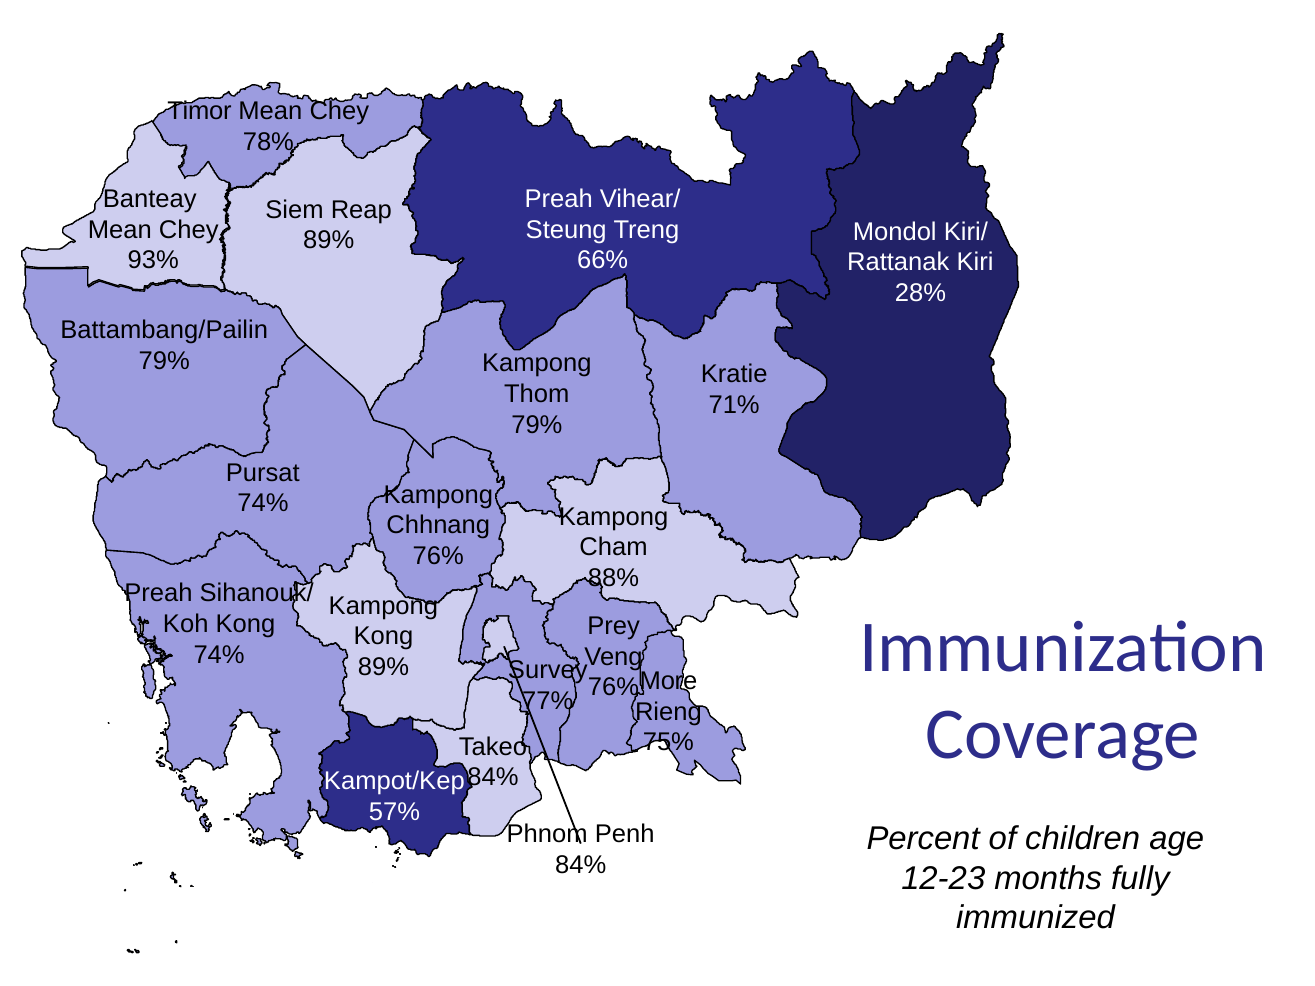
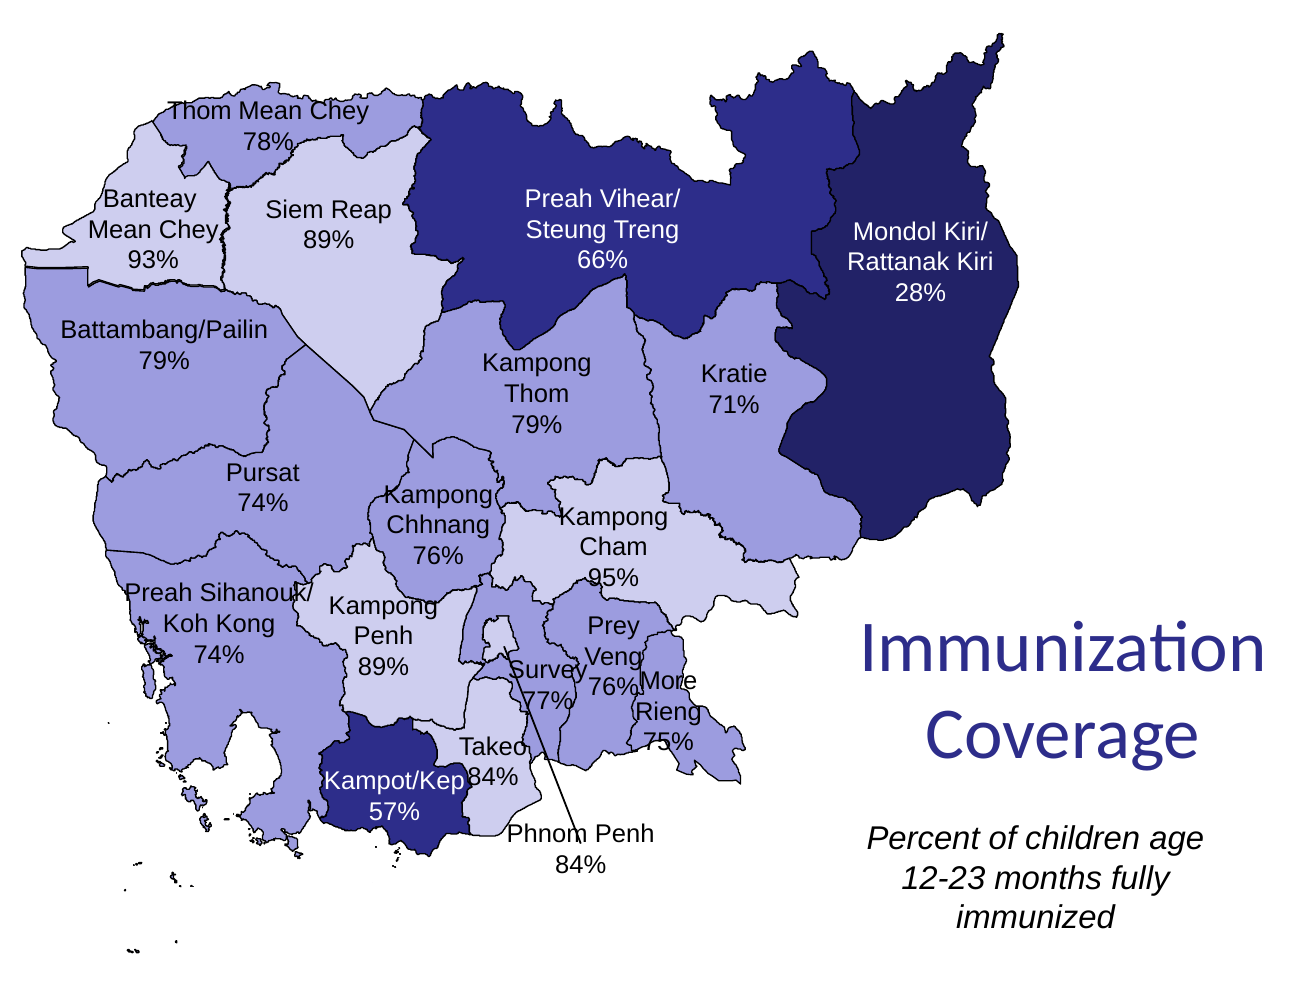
Timor at (199, 111): Timor -> Thom
88%: 88% -> 95%
Kong at (383, 637): Kong -> Penh
